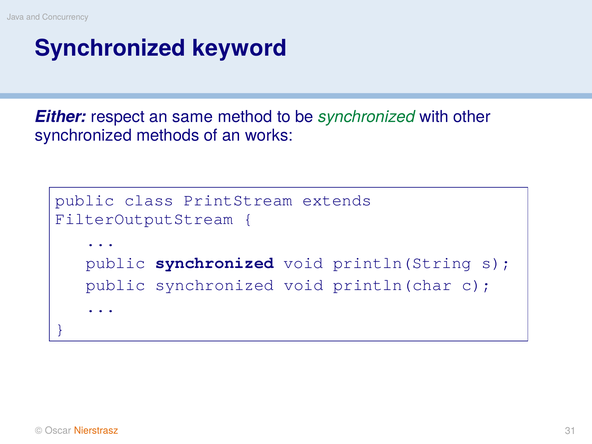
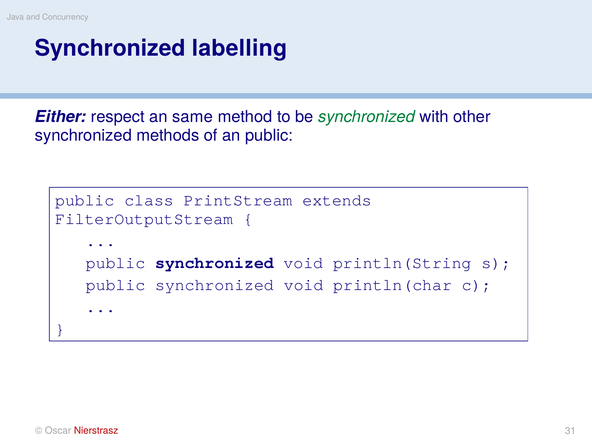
keyword: keyword -> labelling
an works: works -> public
Nierstrasz colour: orange -> red
